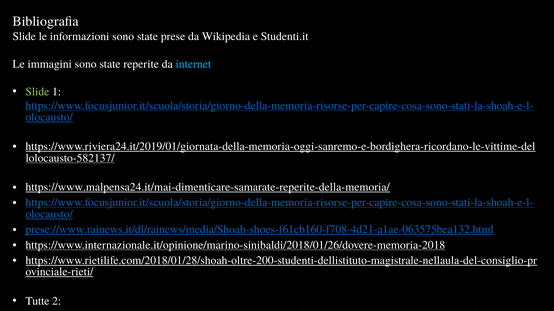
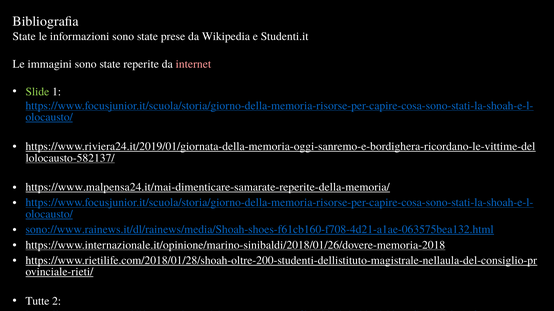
Slide at (24, 37): Slide -> State
internet colour: light blue -> pink
prese://www.rainews.it/dl/rainews/media/Shoah-shoes-f61cb160-f708-4d21-a1ae-063575bea132.html: prese://www.rainews.it/dl/rainews/media/Shoah-shoes-f61cb160-f708-4d21-a1ae-063575bea132.html -> sono://www.rainews.it/dl/rainews/media/Shoah-shoes-f61cb160-f708-4d21-a1ae-063575bea132.html
